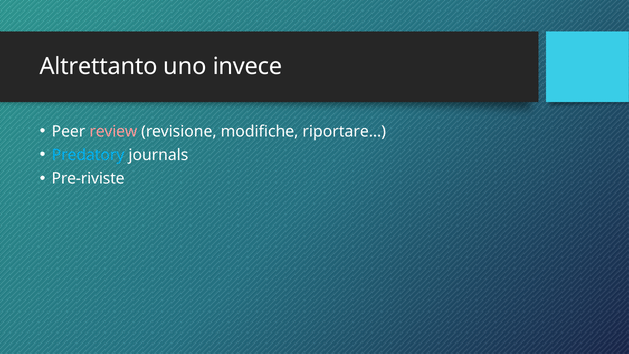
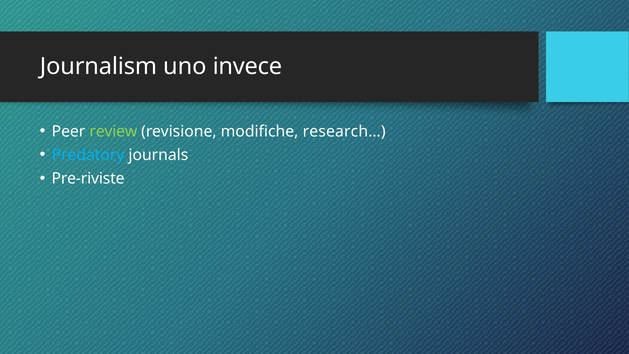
Altrettanto: Altrettanto -> Journalism
review colour: pink -> light green
riportare…: riportare… -> research…
